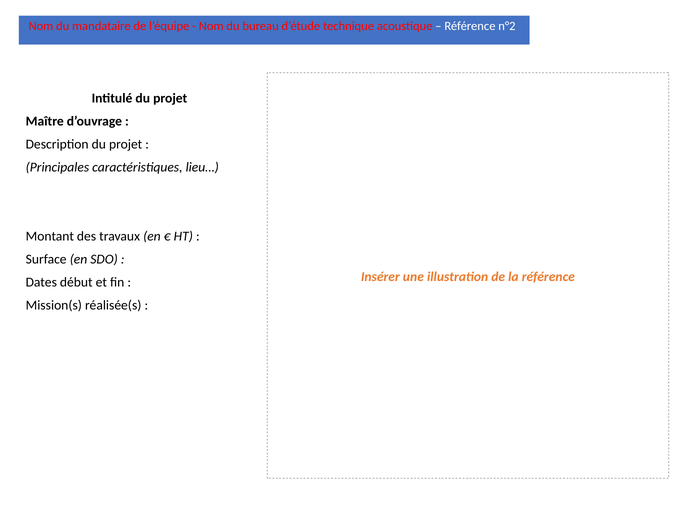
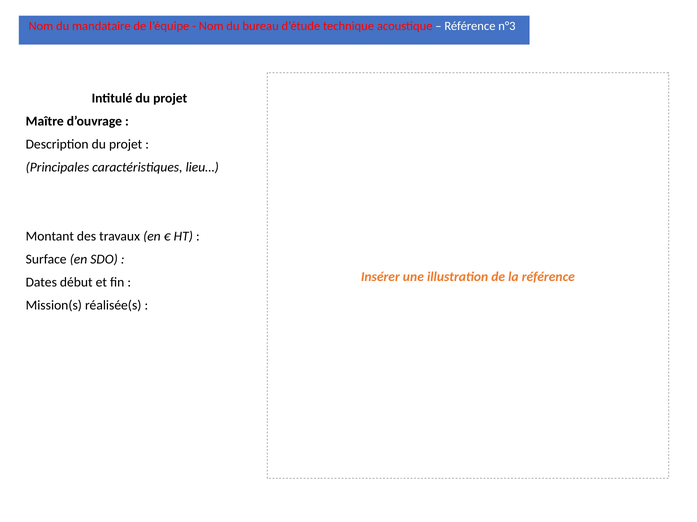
n°2: n°2 -> n°3
